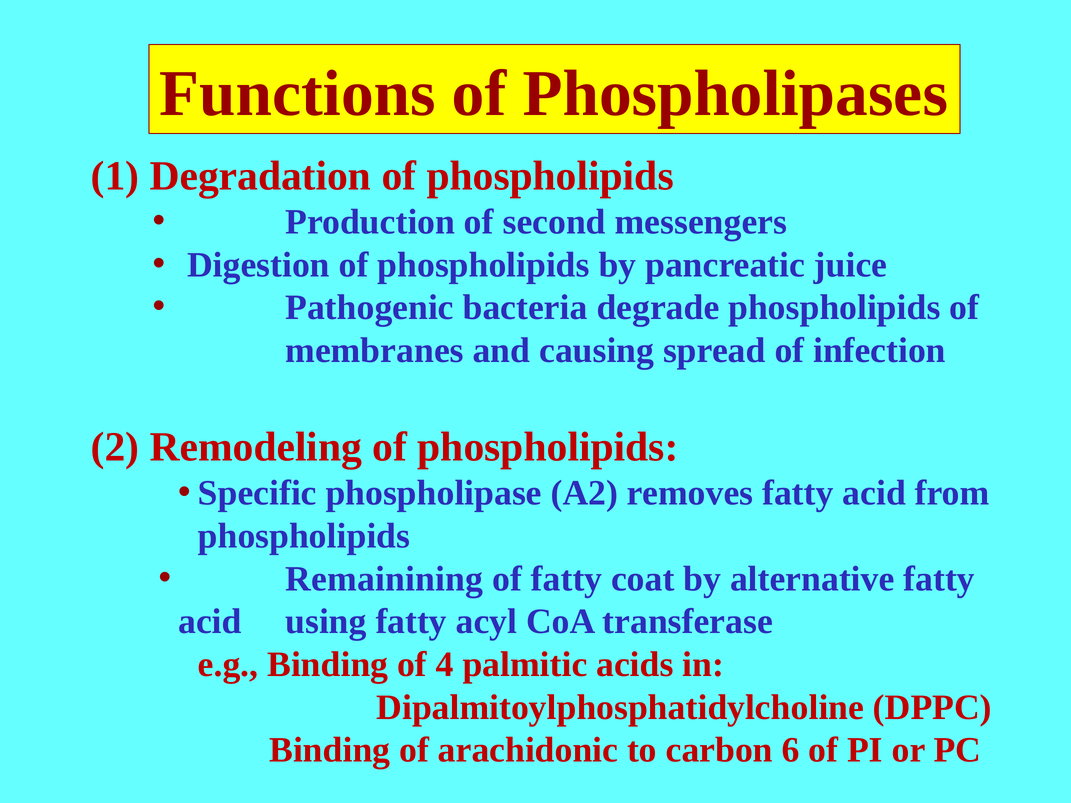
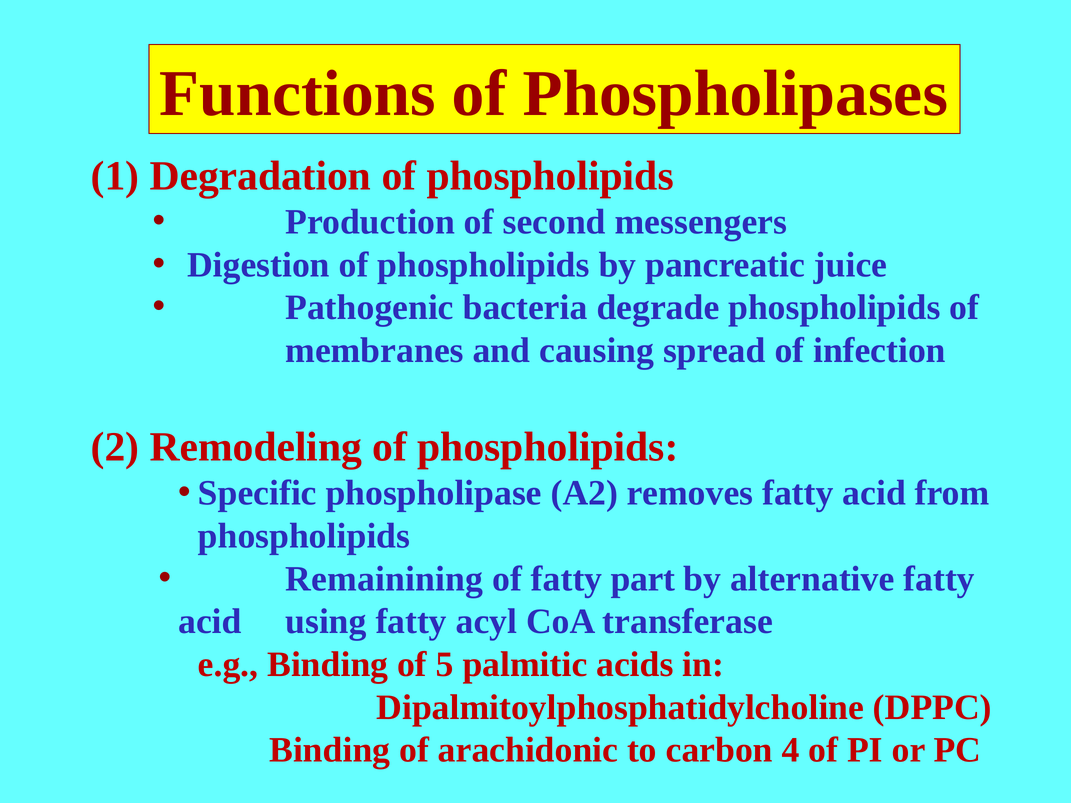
coat: coat -> part
4: 4 -> 5
6: 6 -> 4
